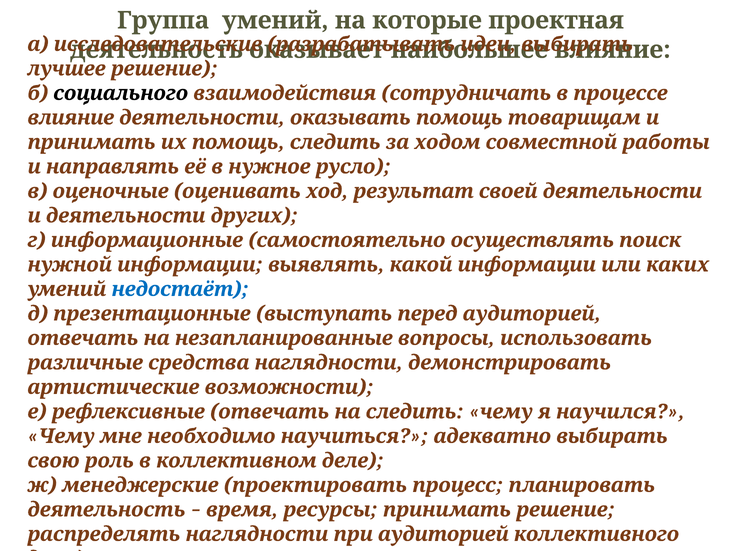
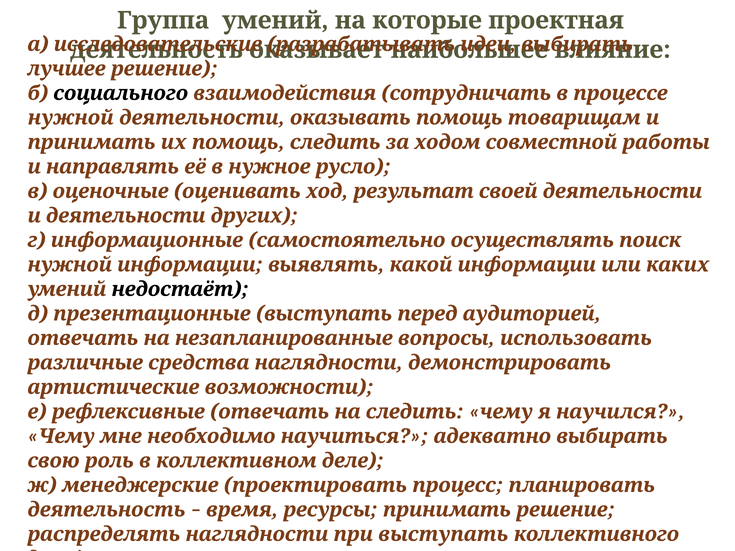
влияние at (71, 118): влияние -> нужной
недостаёт colour: blue -> black
при аудиторией: аудиторией -> выступать
